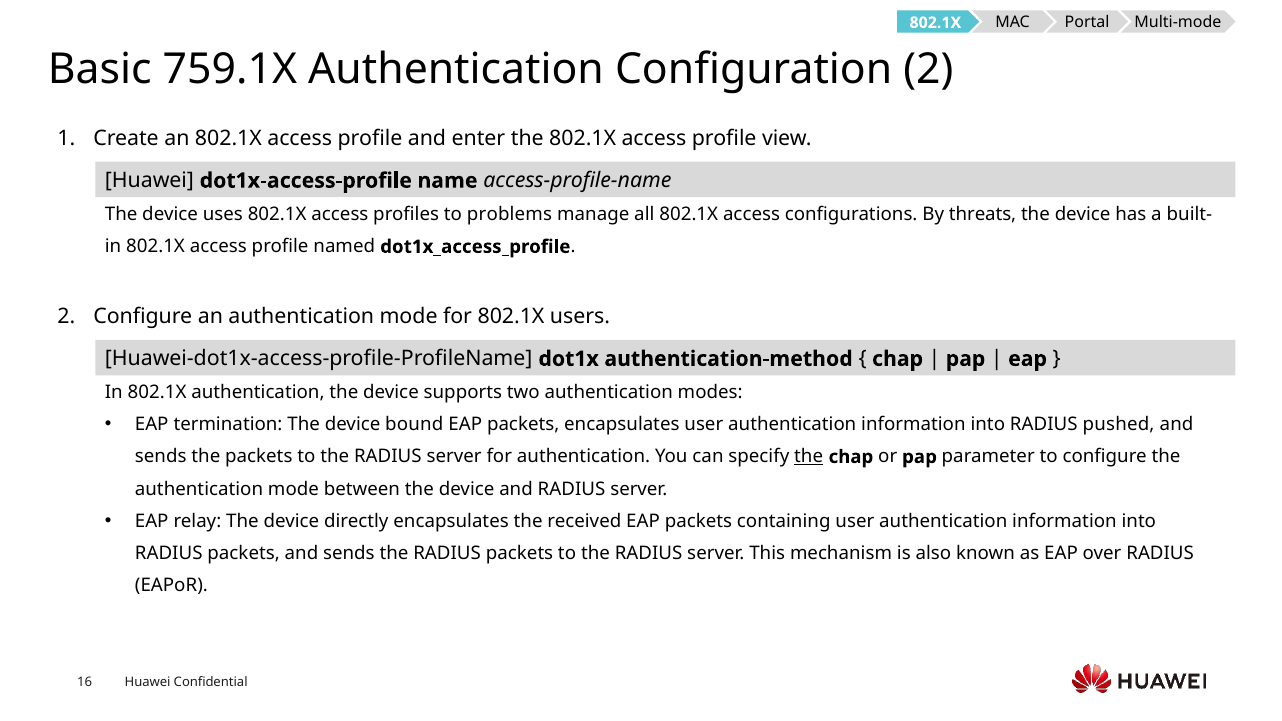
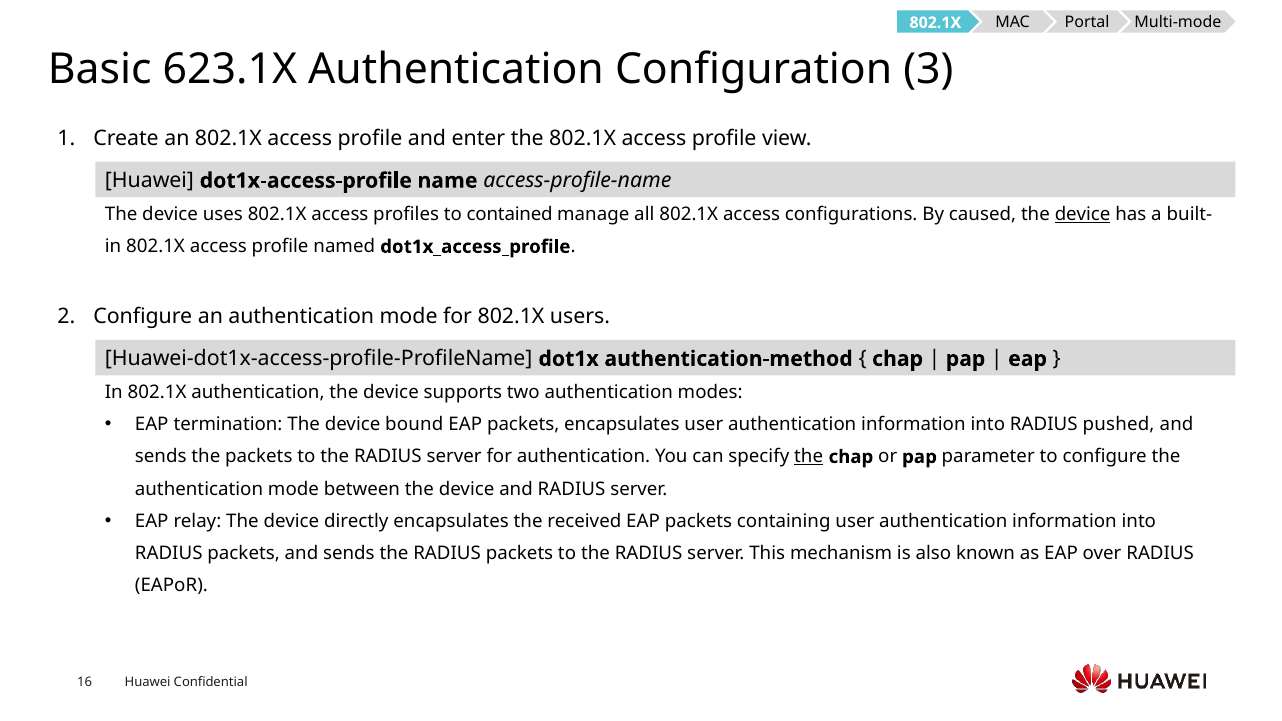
759.1X: 759.1X -> 623.1X
Configuration 2: 2 -> 3
problems: problems -> contained
threats: threats -> caused
device at (1083, 215) underline: none -> present
